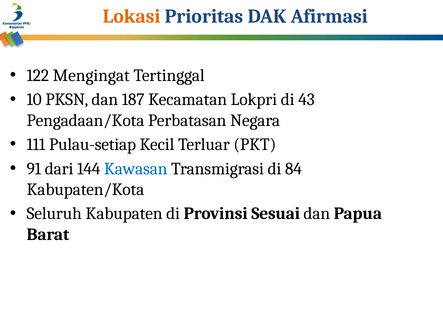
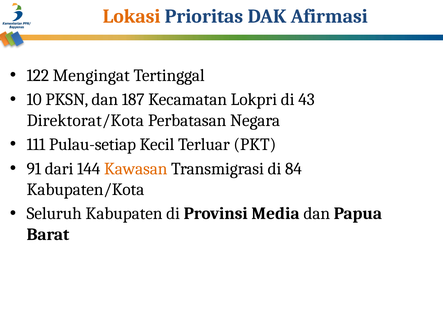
Pengadaan/Kota: Pengadaan/Kota -> Direktorat/Kota
Kawasan colour: blue -> orange
Sesuai: Sesuai -> Media
